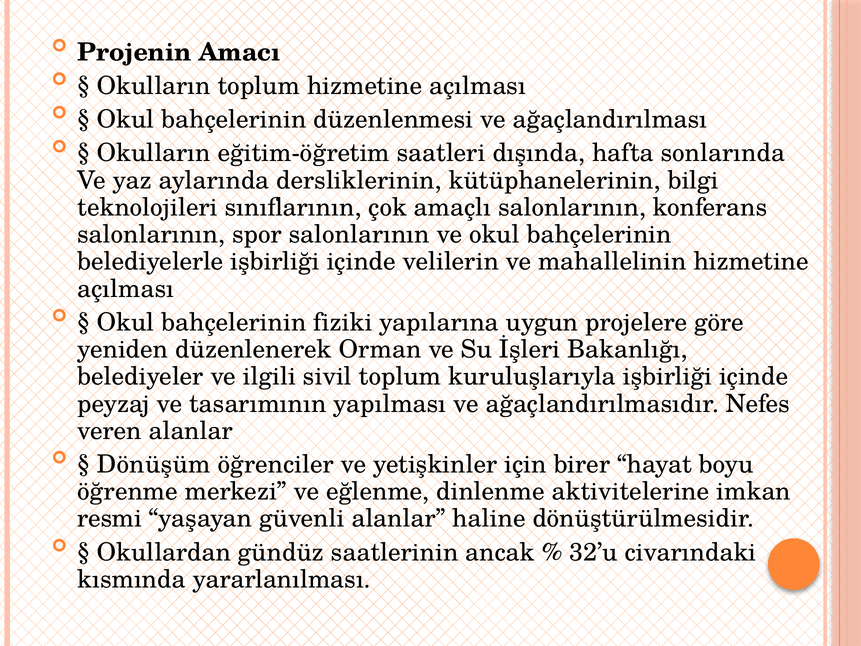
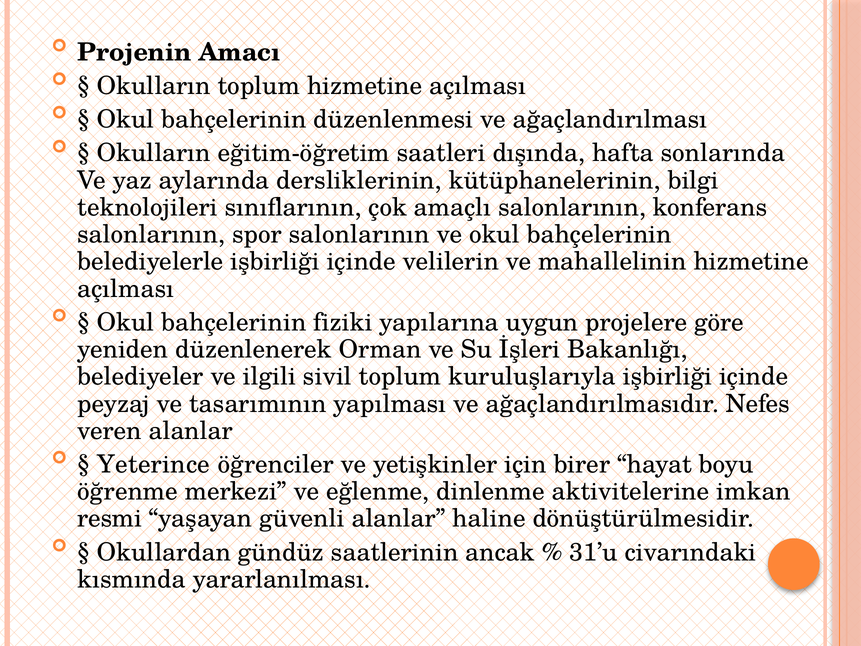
Dönüşüm: Dönüşüm -> Yeterince
32’u: 32’u -> 31’u
